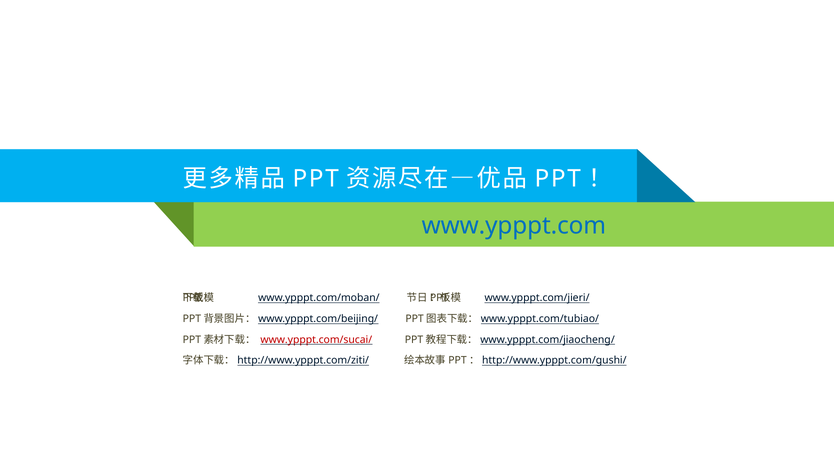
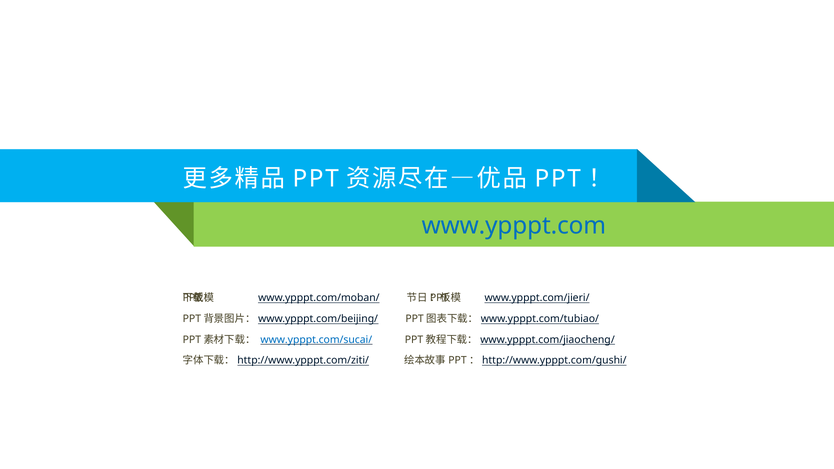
www.ypppt.com/sucai/ colour: red -> blue
